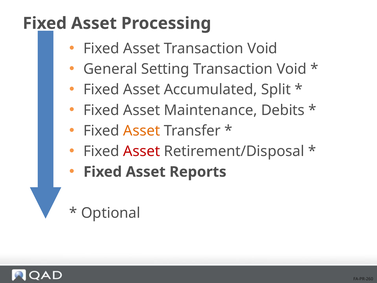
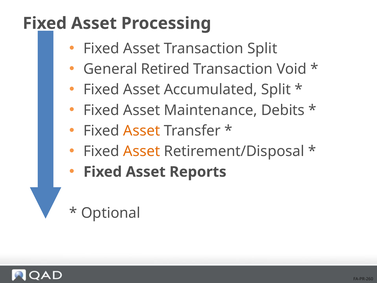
Asset Transaction Void: Void -> Split
Setting: Setting -> Retired
Asset at (142, 151) colour: red -> orange
